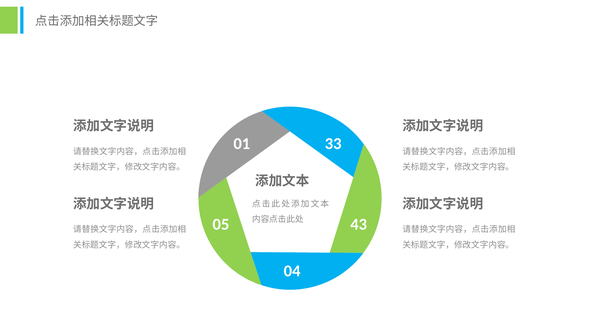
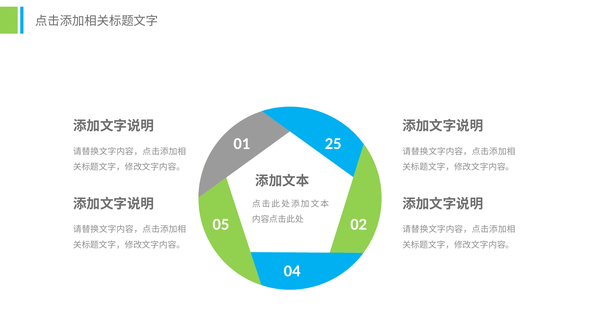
33: 33 -> 25
43: 43 -> 02
